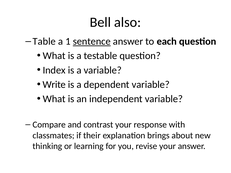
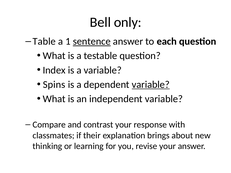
also: also -> only
Write: Write -> Spins
variable at (151, 85) underline: none -> present
